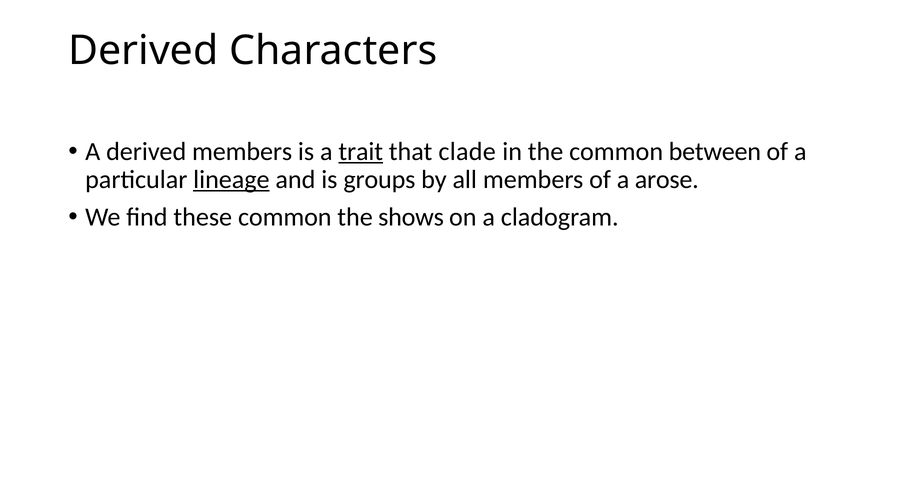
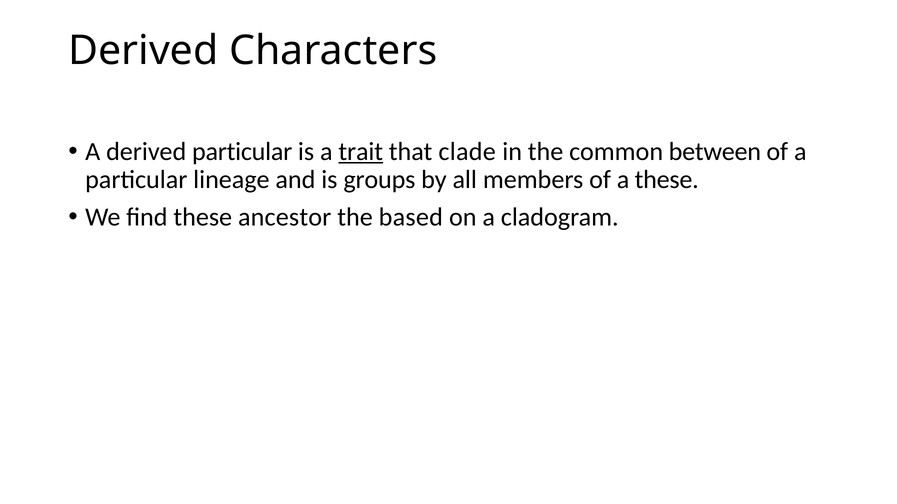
derived members: members -> particular
lineage underline: present -> none
a arose: arose -> these
these common: common -> ancestor
shows: shows -> based
